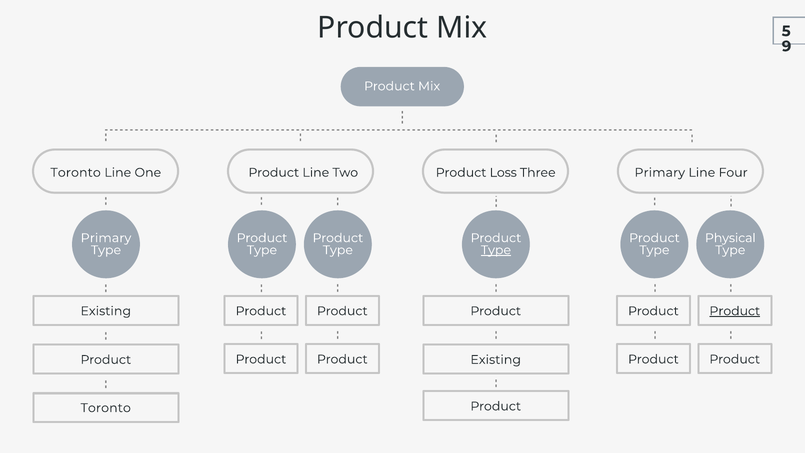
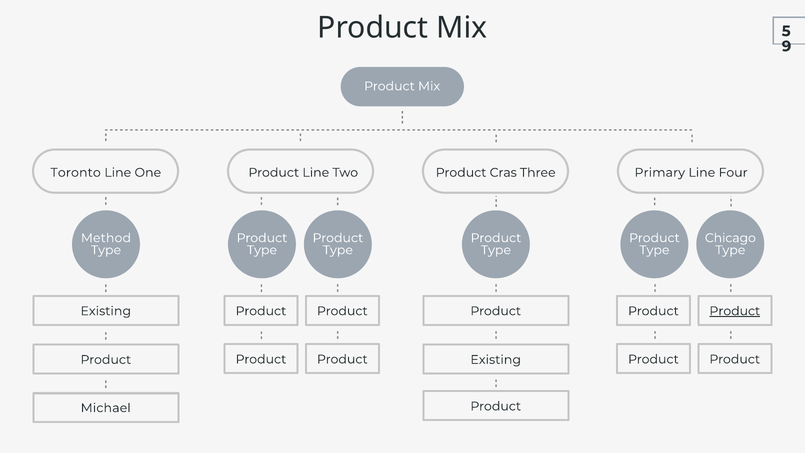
Loss: Loss -> Cras
Primary at (106, 238): Primary -> Method
Physical: Physical -> Chicago
Type at (496, 250) underline: present -> none
Toronto at (106, 408): Toronto -> Michael
